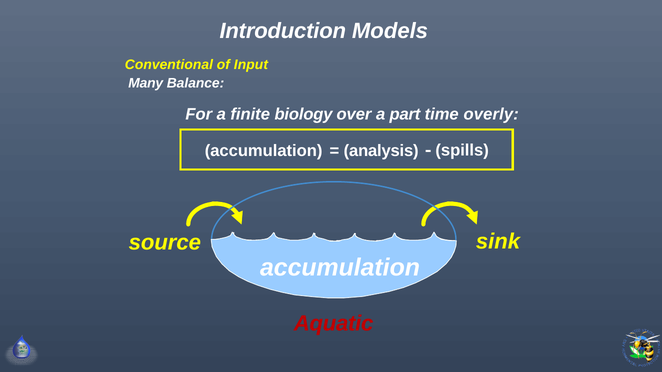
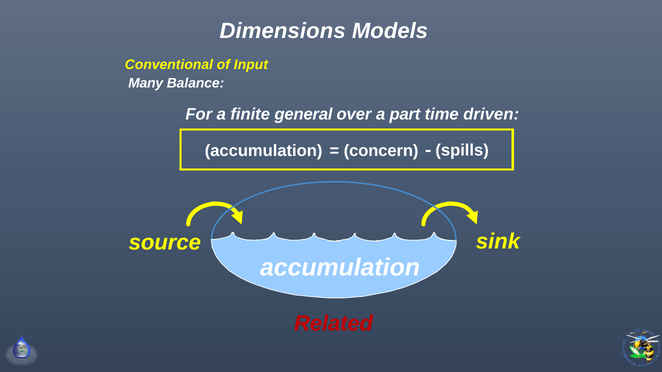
Introduction: Introduction -> Dimensions
biology: biology -> general
overly: overly -> driven
analysis: analysis -> concern
Aquatic: Aquatic -> Related
